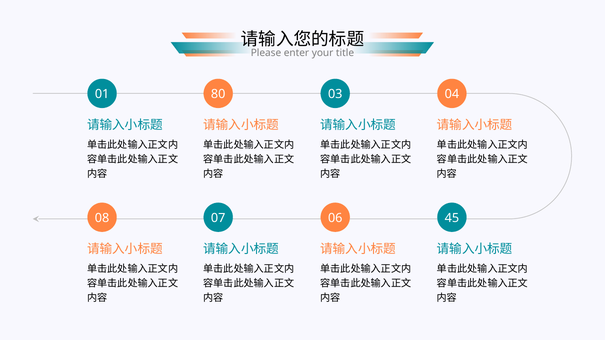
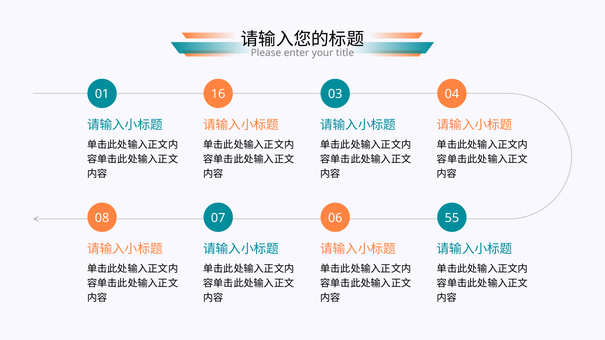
80: 80 -> 16
45: 45 -> 55
